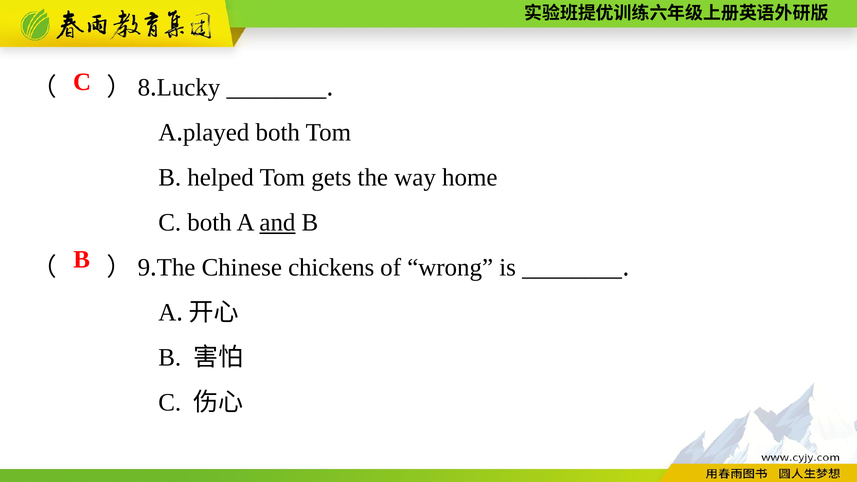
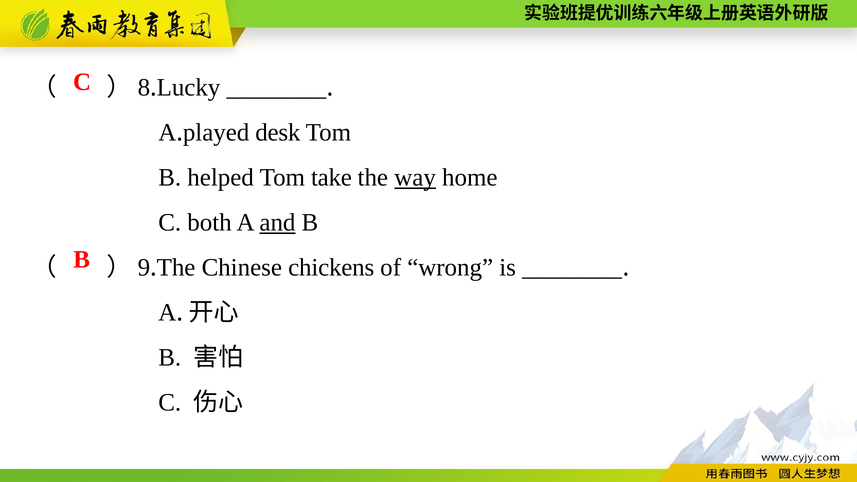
both at (278, 132): both -> desk
gets: gets -> take
way underline: none -> present
